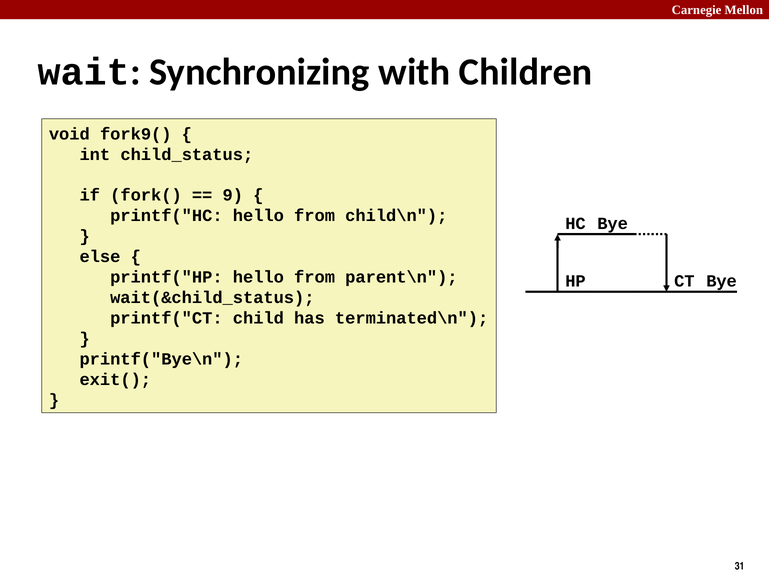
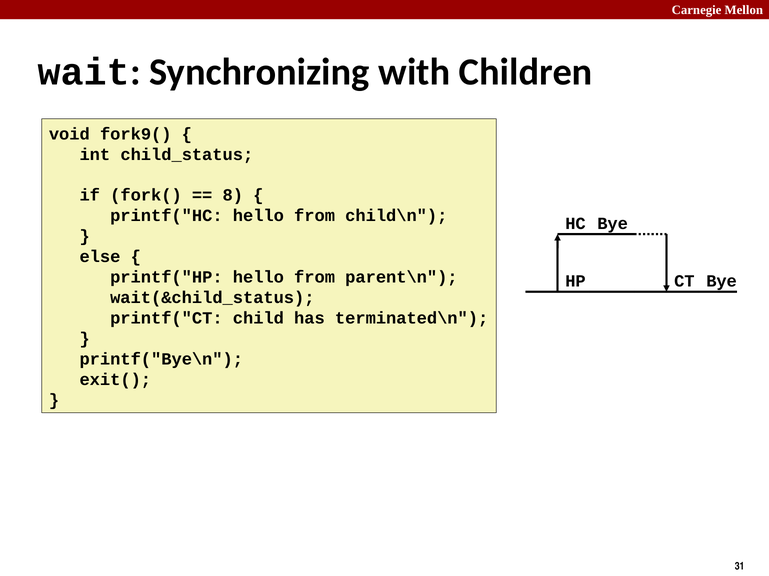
9: 9 -> 8
